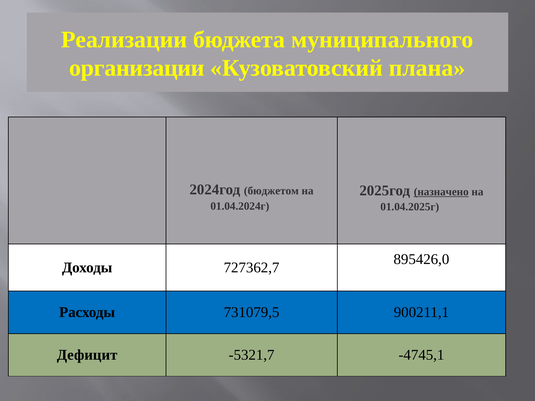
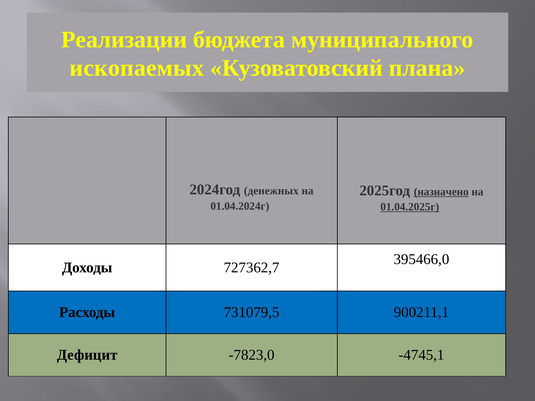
организации: организации -> ископаемых
бюджетом: бюджетом -> денежных
01.04.2025г underline: none -> present
895426,0: 895426,0 -> 395466,0
-5321,7: -5321,7 -> -7823,0
